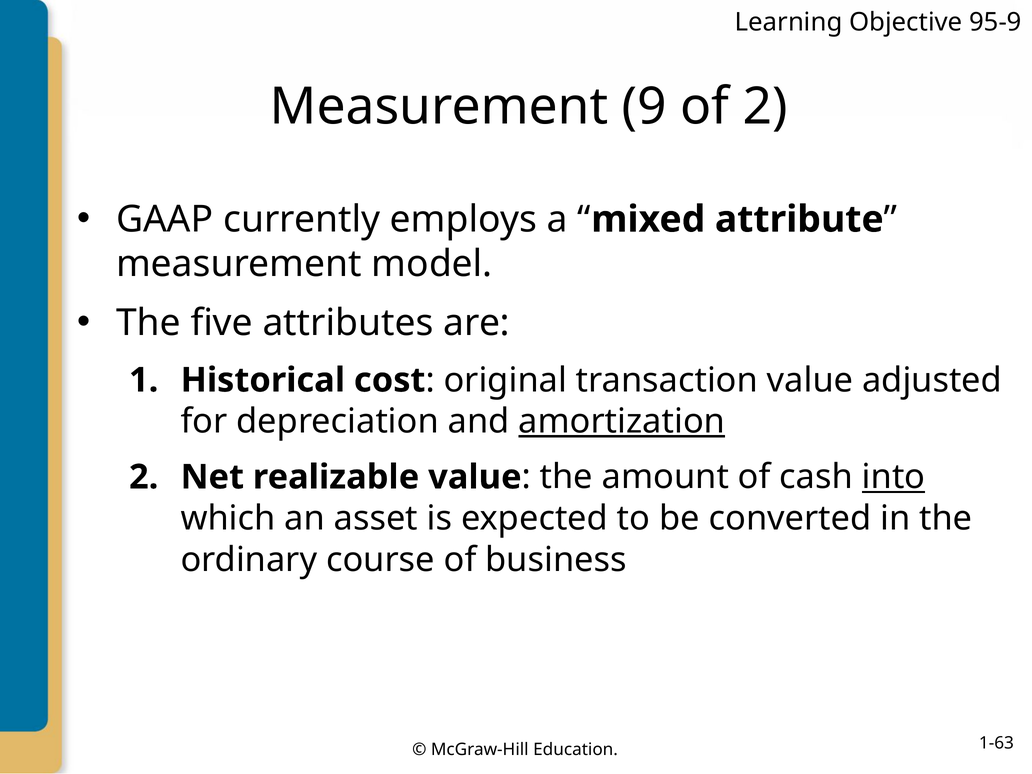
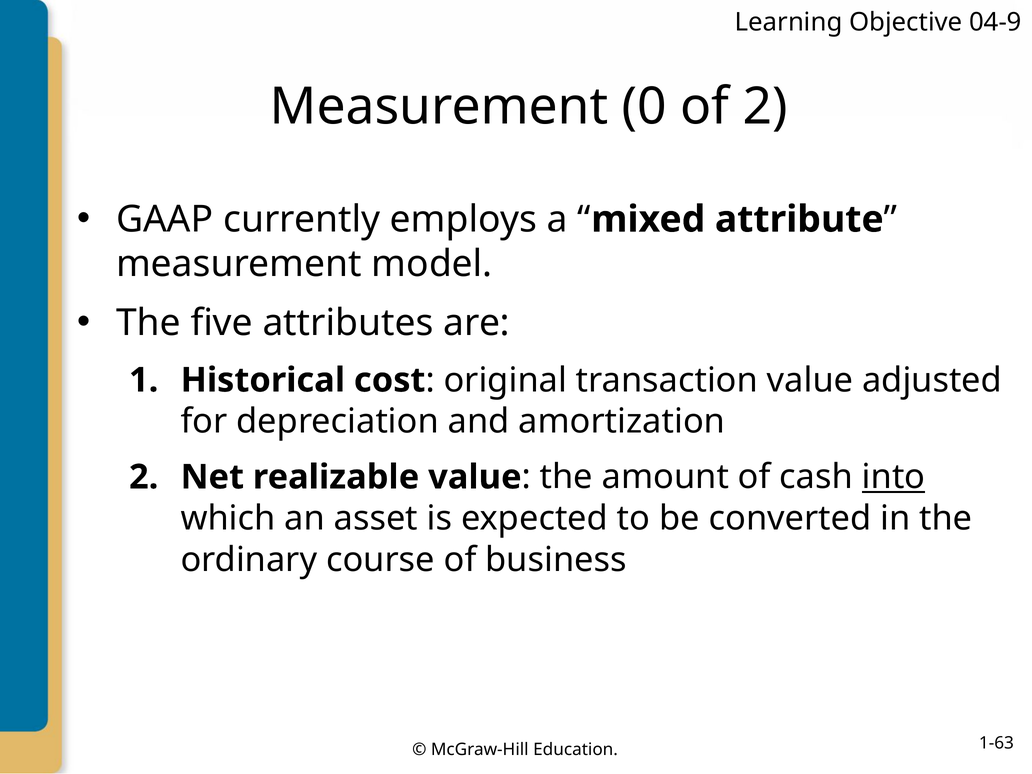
95-9: 95-9 -> 04-9
9: 9 -> 0
amortization underline: present -> none
